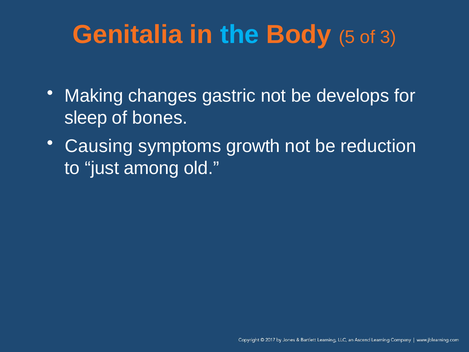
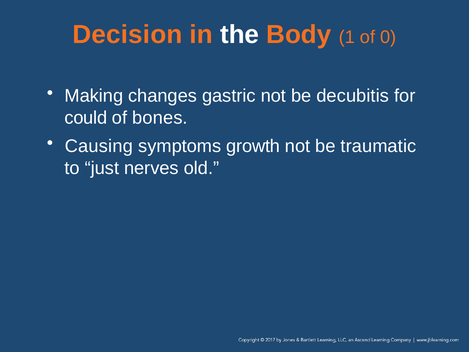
Genitalia: Genitalia -> Decision
the colour: light blue -> white
5: 5 -> 1
3: 3 -> 0
develops: develops -> decubitis
sleep: sleep -> could
reduction: reduction -> traumatic
among: among -> nerves
